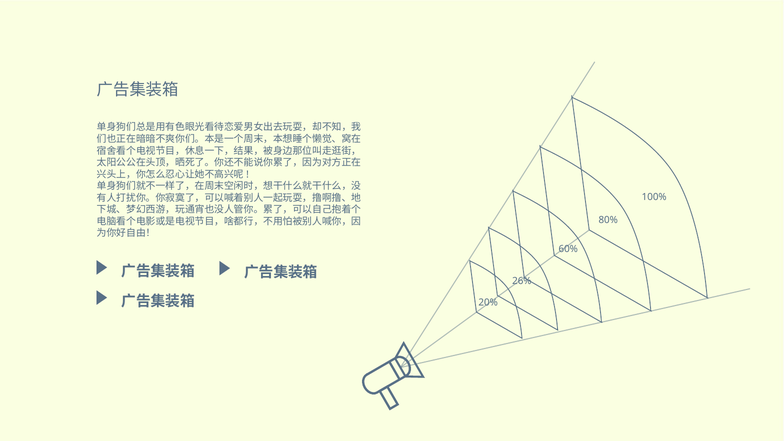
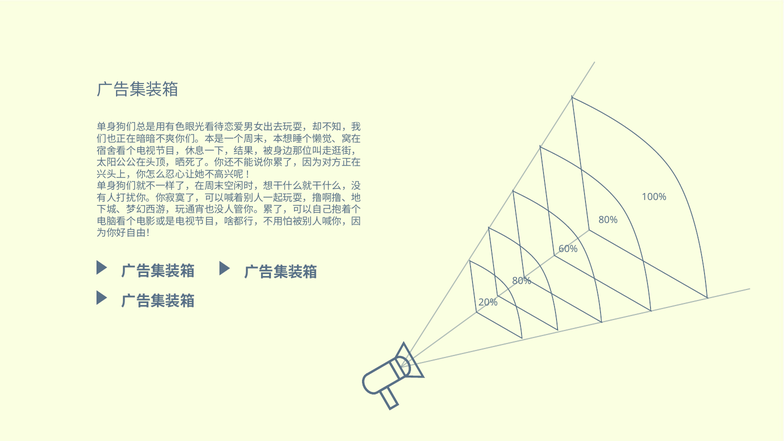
26% at (522, 281): 26% -> 80%
